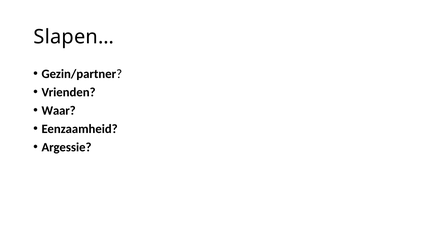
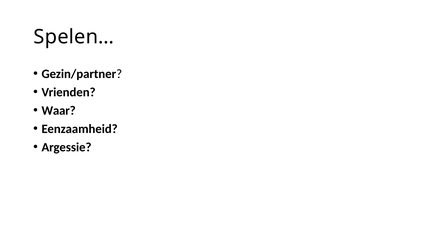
Slapen…: Slapen… -> Spelen…
